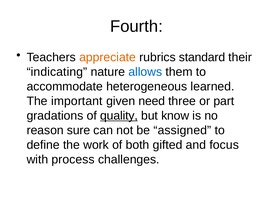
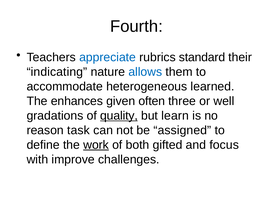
appreciate colour: orange -> blue
important: important -> enhances
need: need -> often
part: part -> well
know: know -> learn
sure: sure -> task
work underline: none -> present
process: process -> improve
